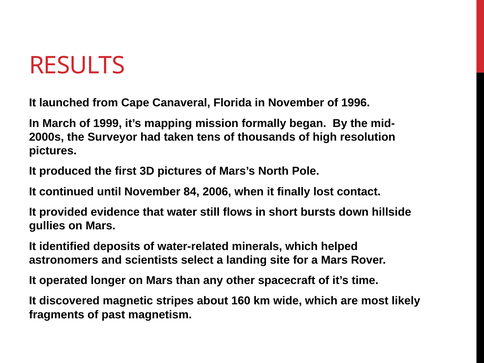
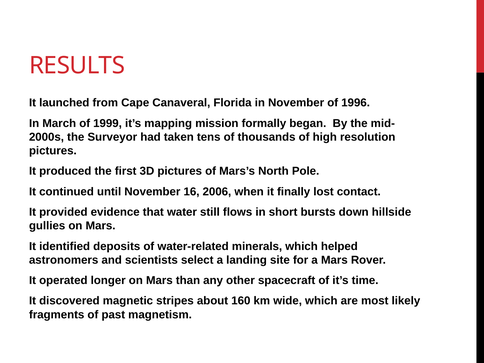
84: 84 -> 16
